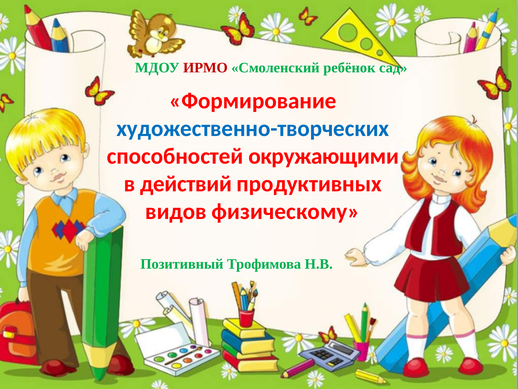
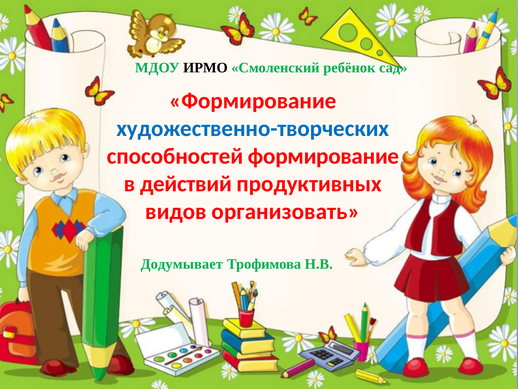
ИРМО colour: red -> black
способностей окружающими: окружающими -> формирование
физическому: физическому -> организовать
Позитивный: Позитивный -> Додумывает
